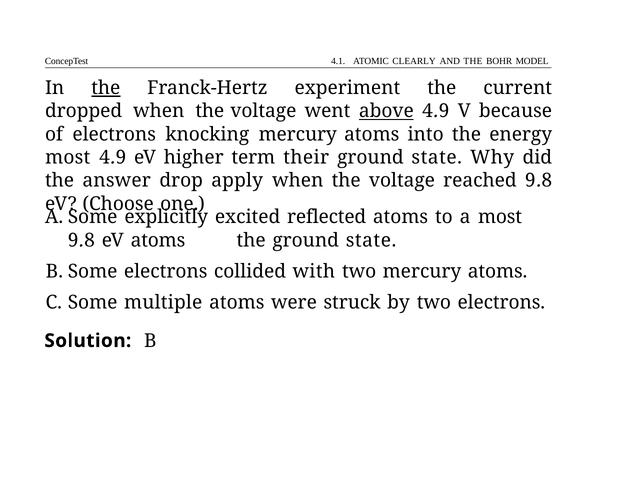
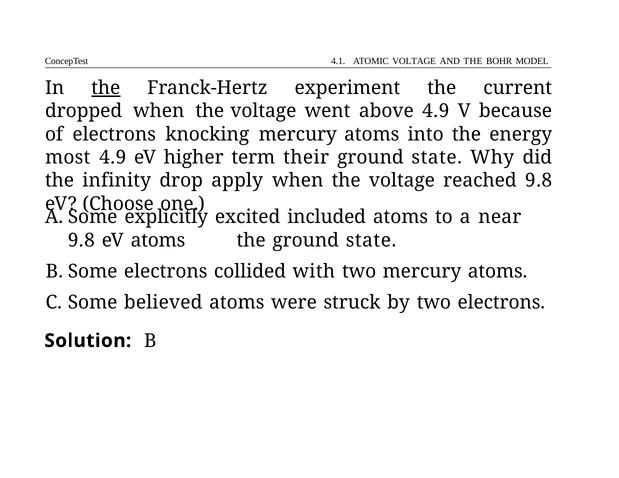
ATOMIC CLEARLY: CLEARLY -> VOLTAGE
above underline: present -> none
answer: answer -> infinity
reflected: reflected -> included
a most: most -> near
multiple: multiple -> believed
